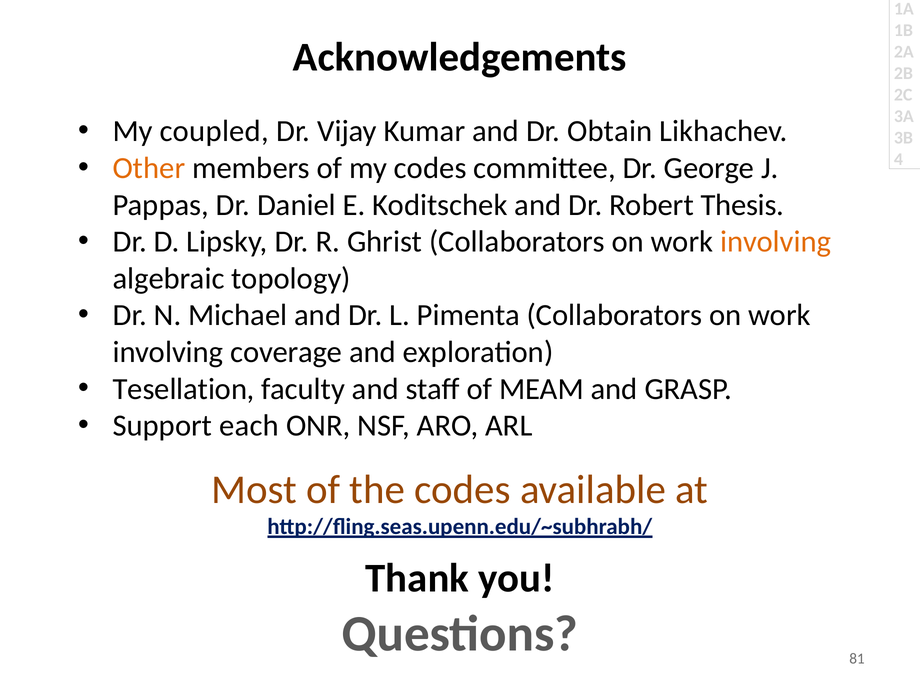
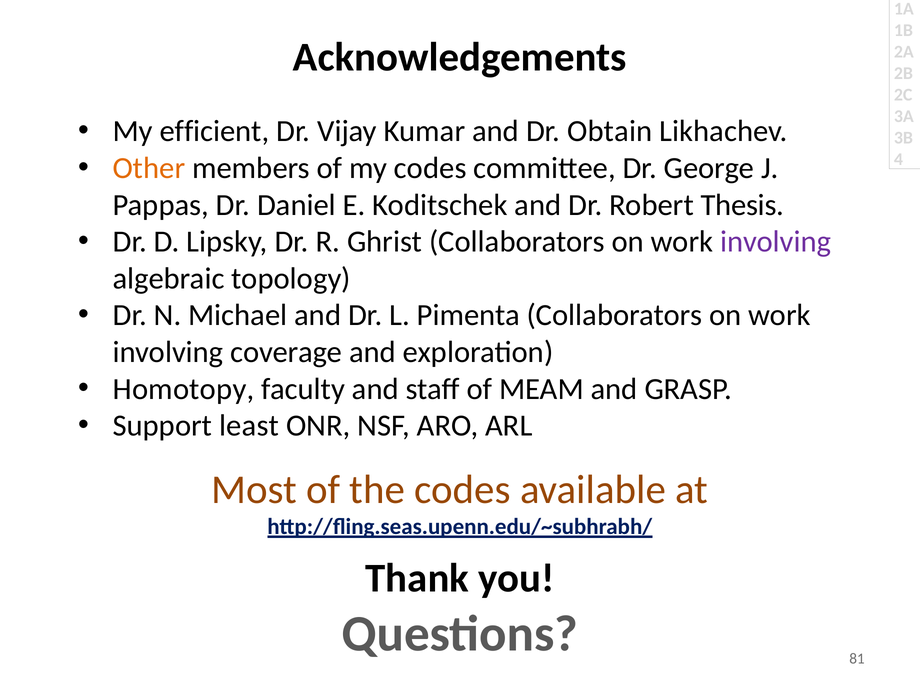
coupled: coupled -> efficient
involving at (776, 242) colour: orange -> purple
Tesellation: Tesellation -> Homotopy
each: each -> least
